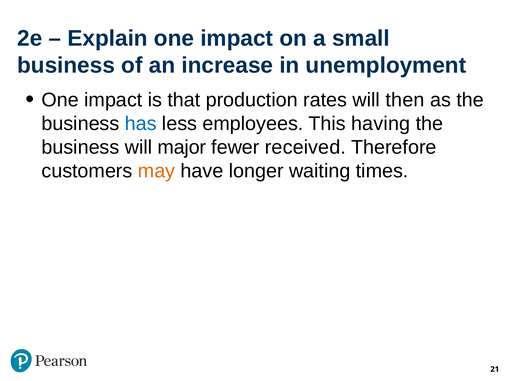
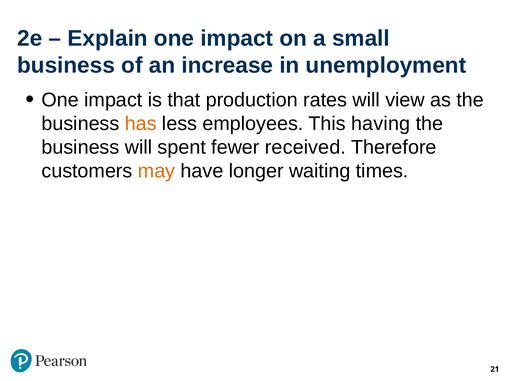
then: then -> view
has colour: blue -> orange
major: major -> spent
